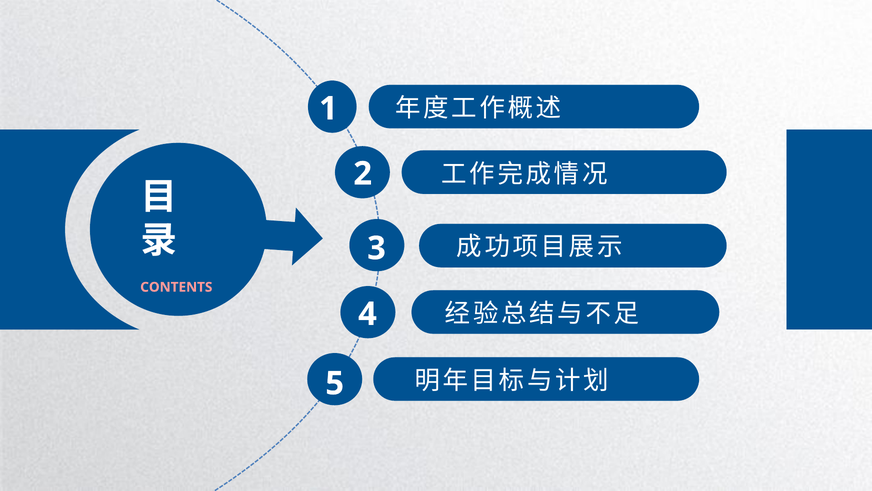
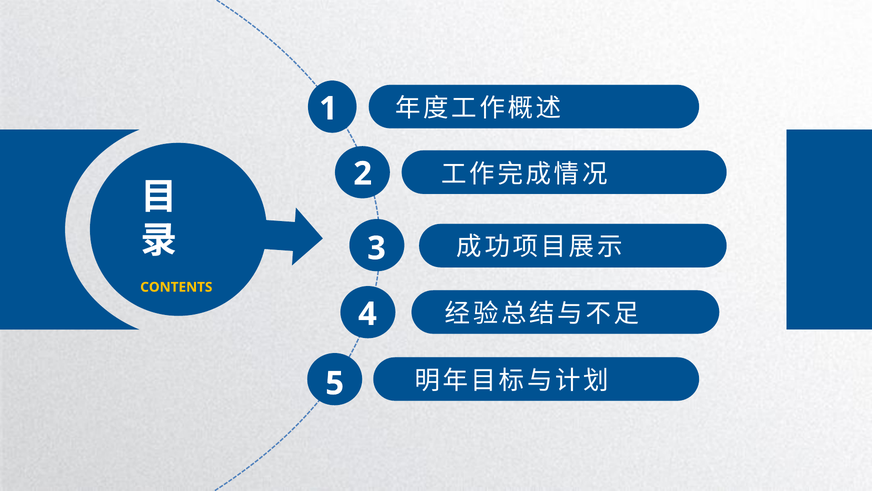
CONTENTS colour: pink -> yellow
